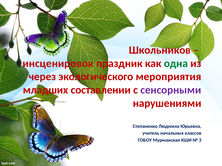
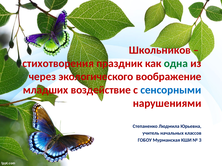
инсценировок: инсценировок -> стихотворения
мероприятия: мероприятия -> воображение
составлении: составлении -> воздействие
сенсорными colour: purple -> blue
